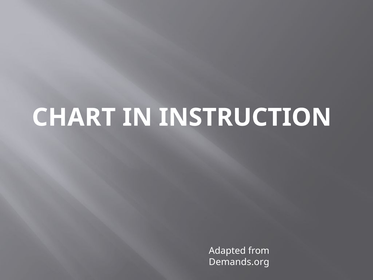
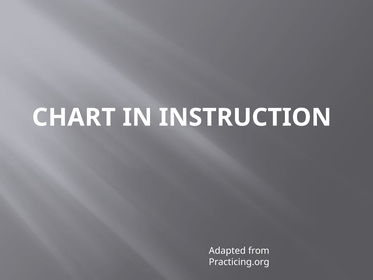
Demands.org: Demands.org -> Practicing.org
